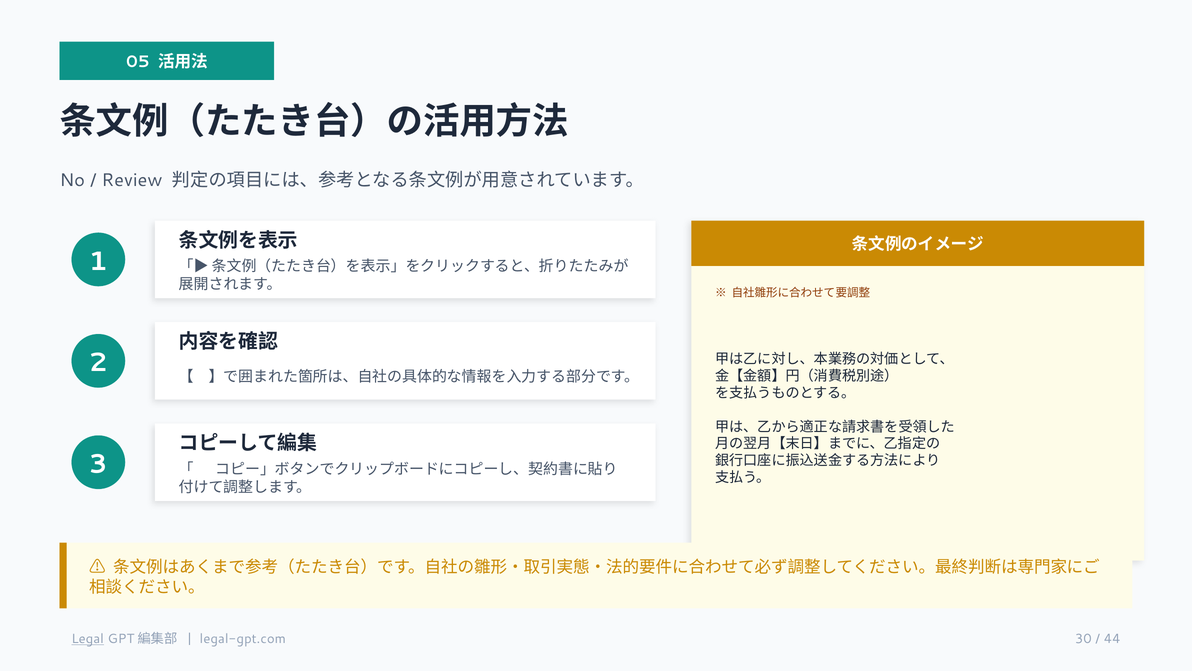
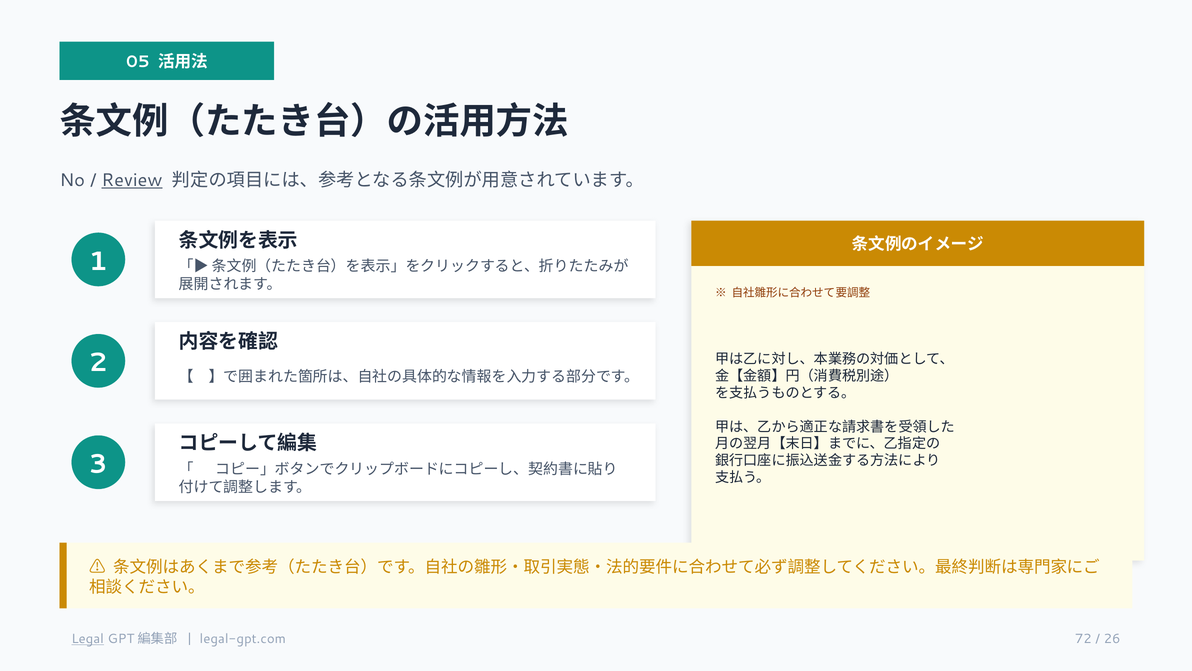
Review underline: none -> present
30: 30 -> 72
44: 44 -> 26
